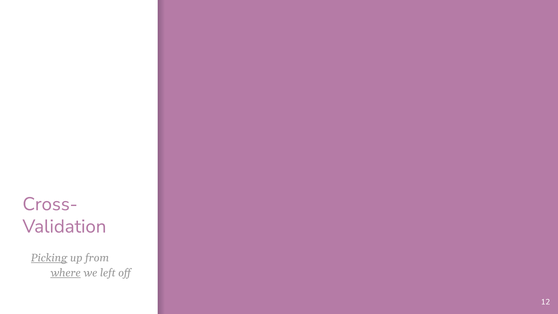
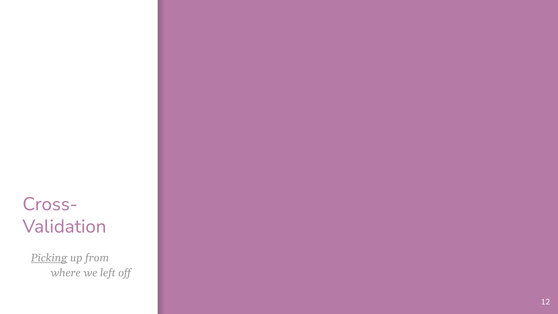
where underline: present -> none
